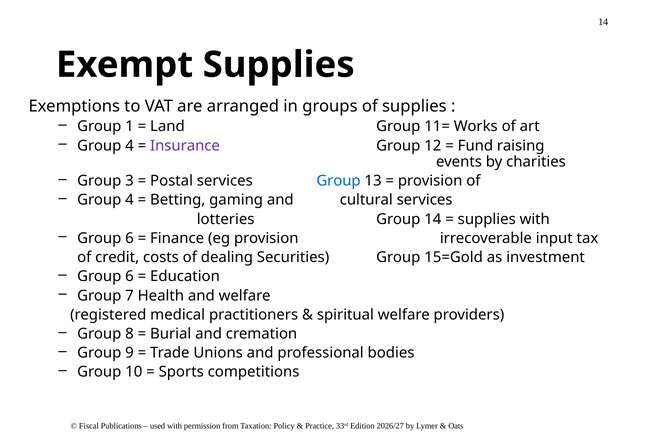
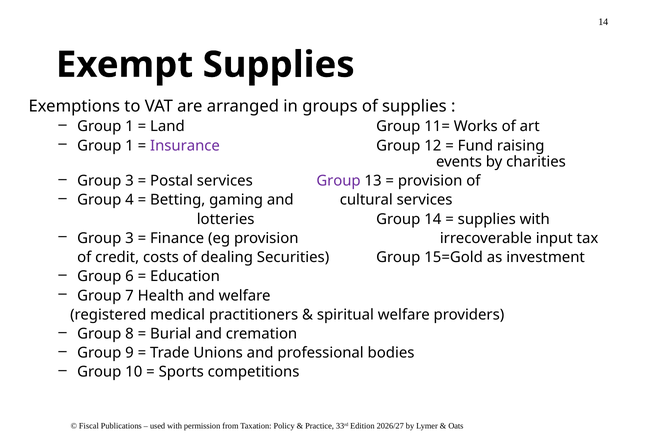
4 at (129, 146): 4 -> 1
Group at (339, 181) colour: blue -> purple
6 at (129, 239): 6 -> 3
